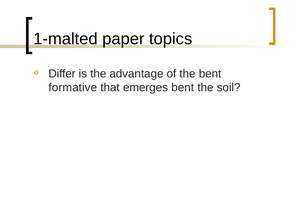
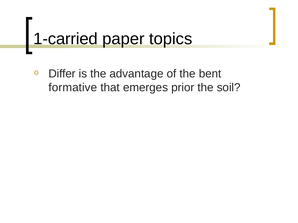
1-malted: 1-malted -> 1-carried
emerges bent: bent -> prior
